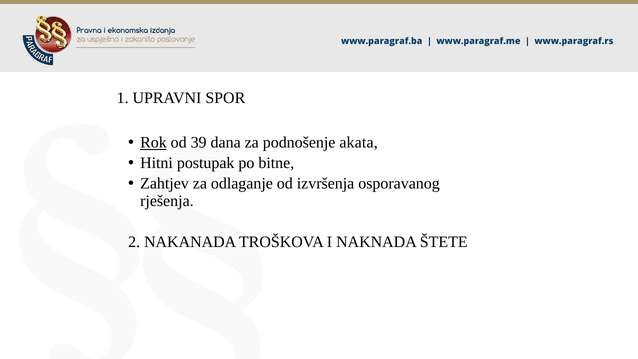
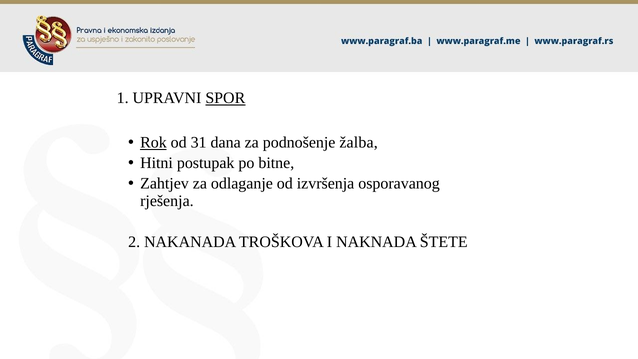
SPOR underline: none -> present
39: 39 -> 31
akata: akata -> žalba
